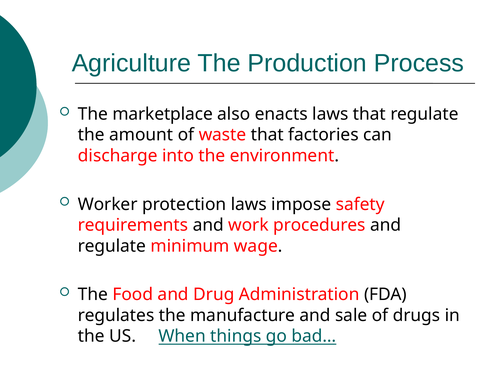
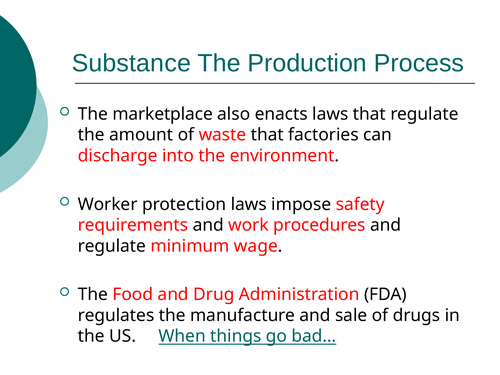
Agriculture: Agriculture -> Substance
